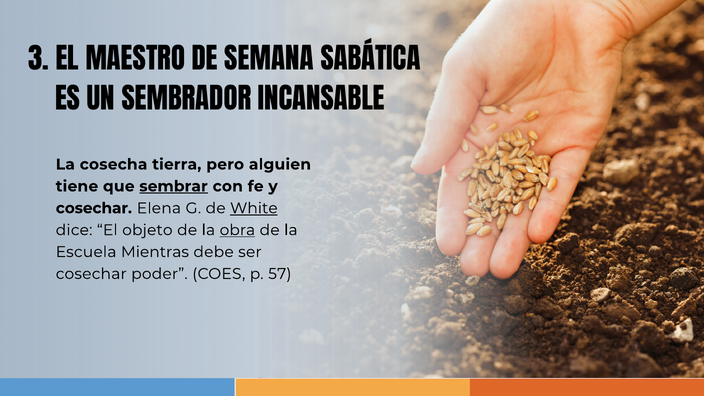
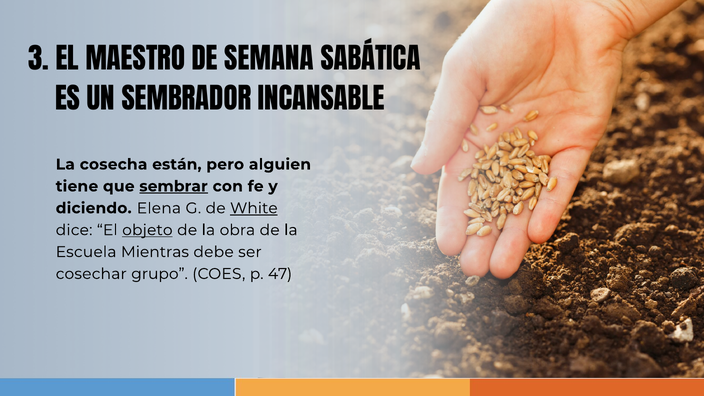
tierra: tierra -> están
cosechar at (94, 208): cosechar -> diciendo
objeto underline: none -> present
obra underline: present -> none
poder: poder -> grupo
57: 57 -> 47
